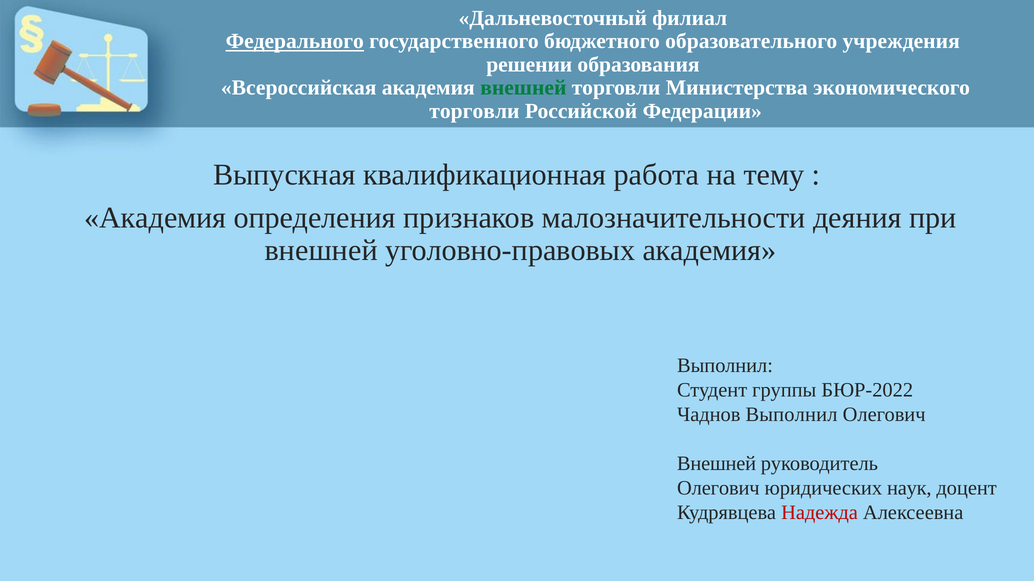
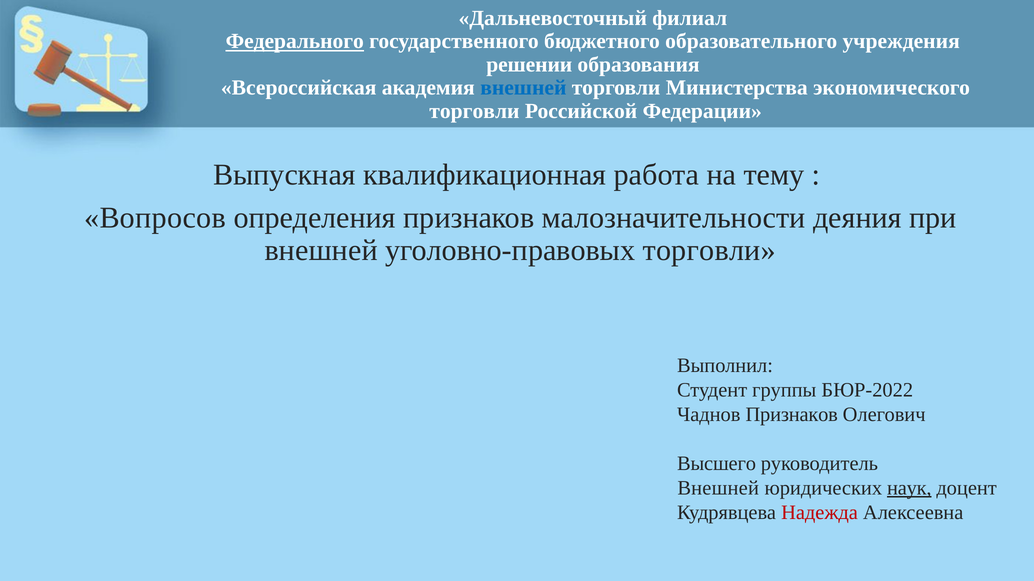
внешней at (523, 88) colour: green -> blue
Академия at (155, 218): Академия -> Вопросов
уголовно-правовых академия: академия -> торговли
Чаднов Выполнил: Выполнил -> Признаков
Внешней at (717, 464): Внешней -> Высшего
Олегович at (718, 488): Олегович -> Внешней
наук underline: none -> present
